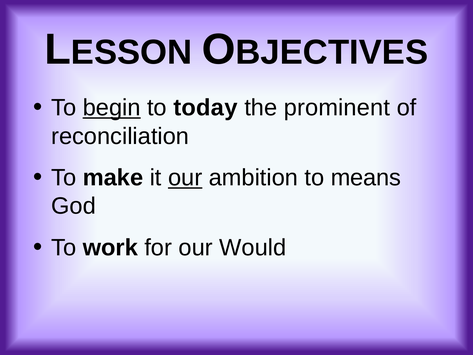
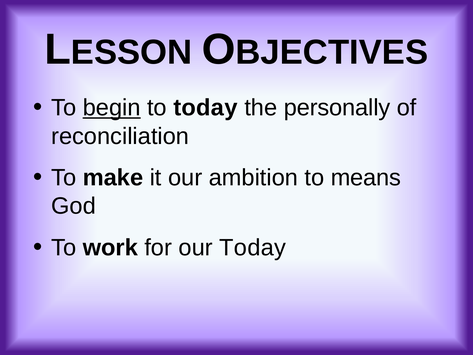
prominent: prominent -> personally
our at (185, 178) underline: present -> none
our Would: Would -> Today
